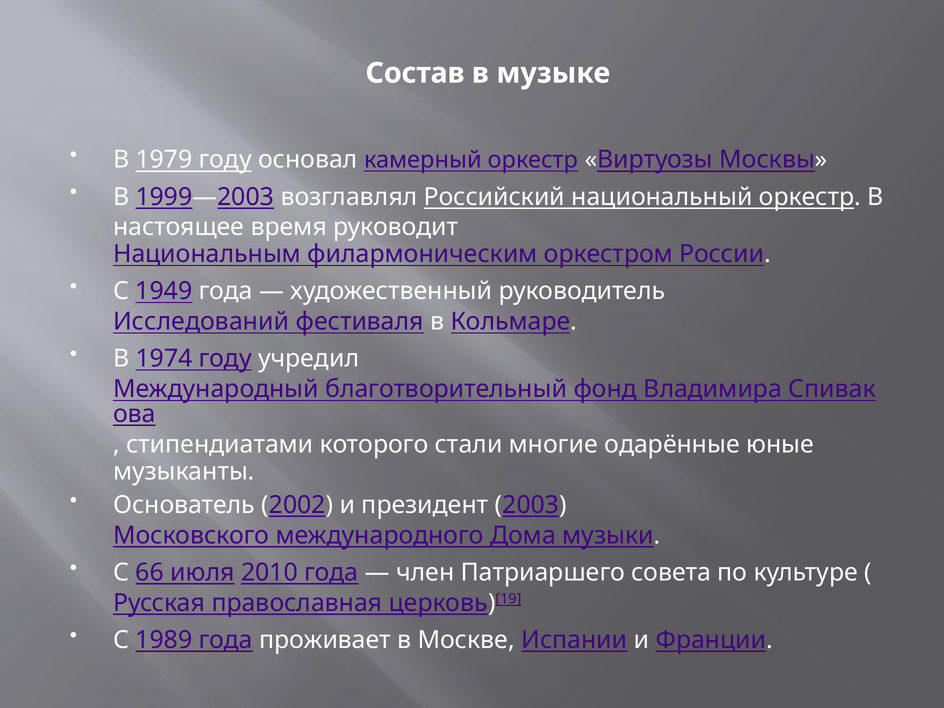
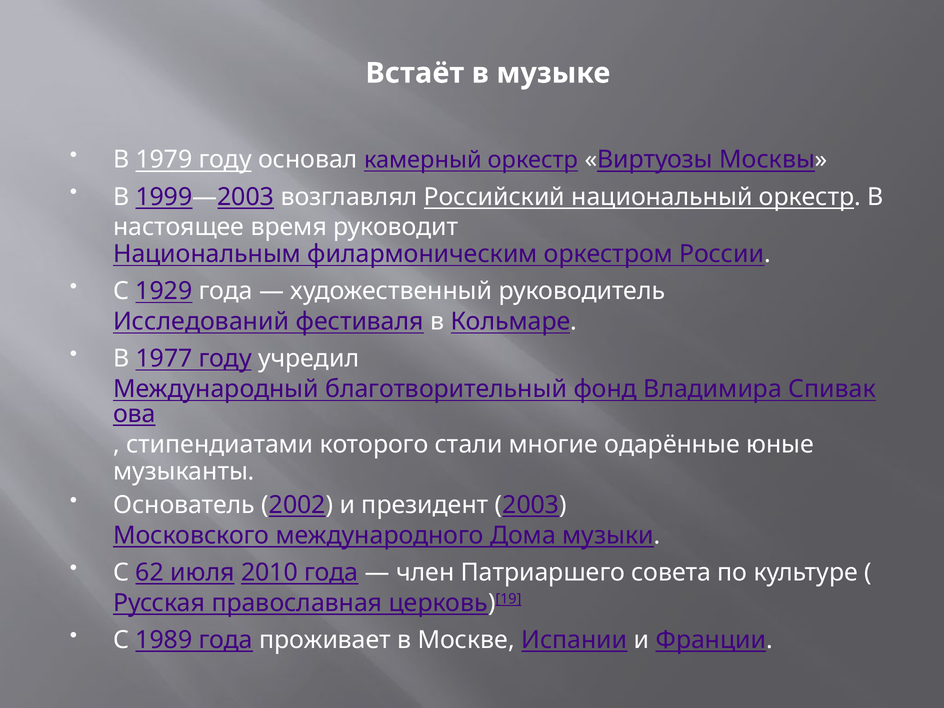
Состав: Состав -> Встаёт
1949: 1949 -> 1929
1974: 1974 -> 1977
66: 66 -> 62
